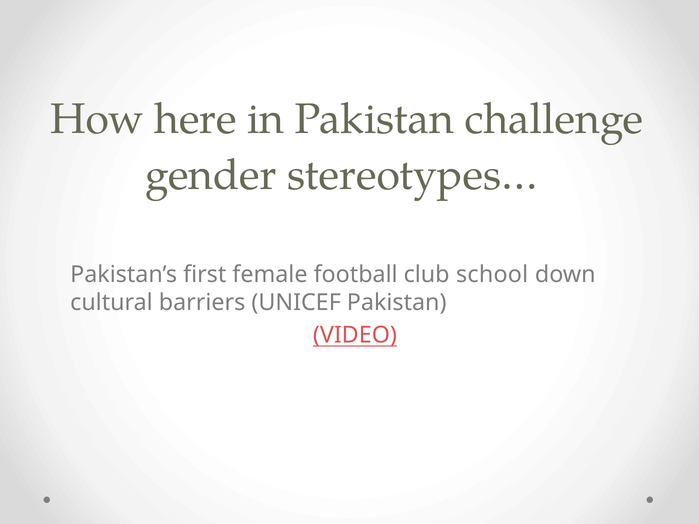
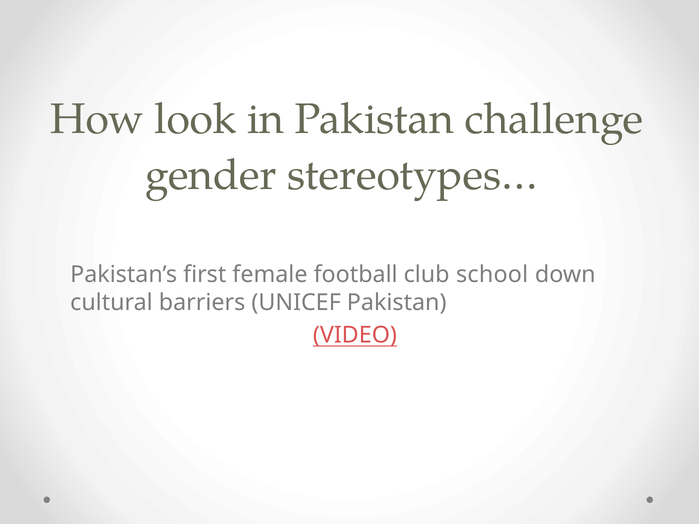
here: here -> look
